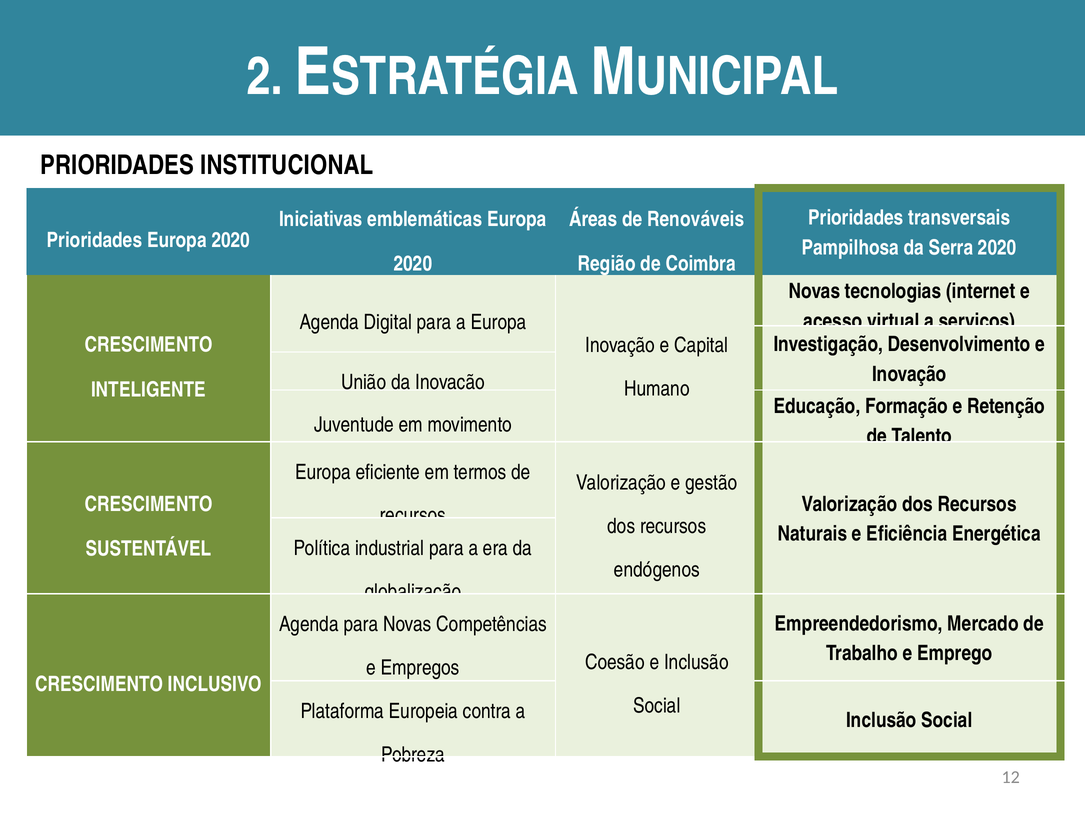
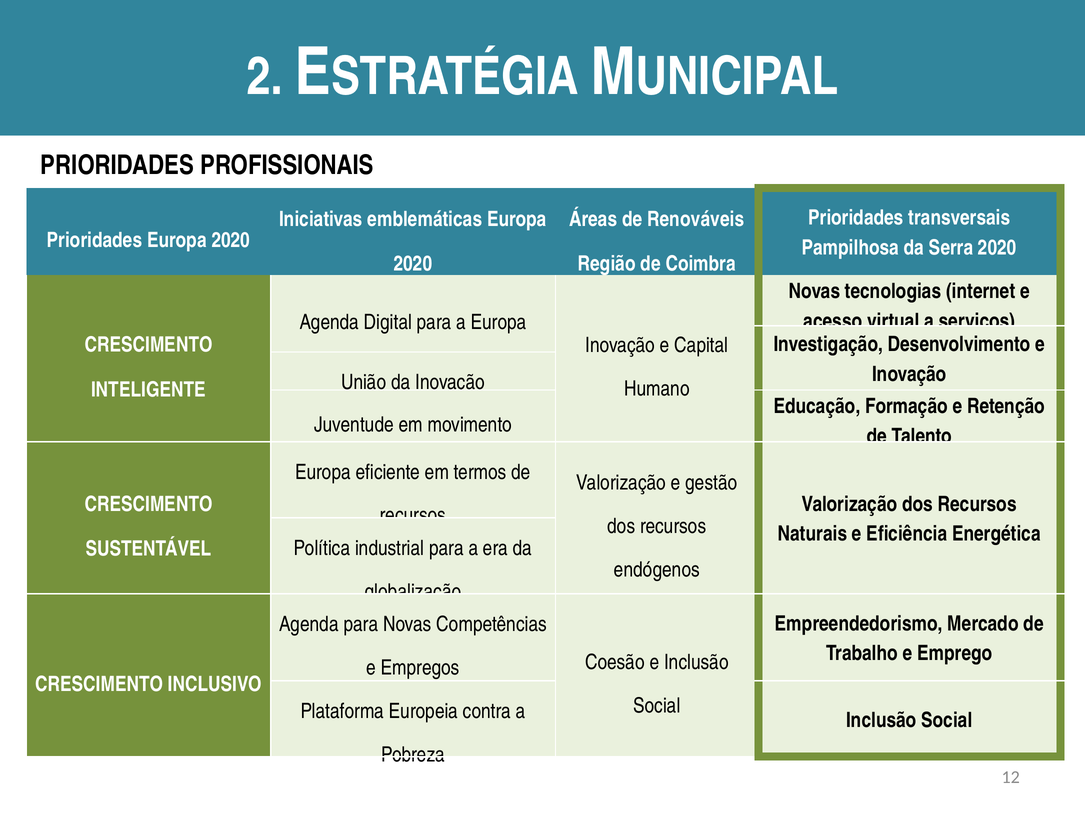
INSTITUCIONAL: INSTITUCIONAL -> PROFISSIONAIS
